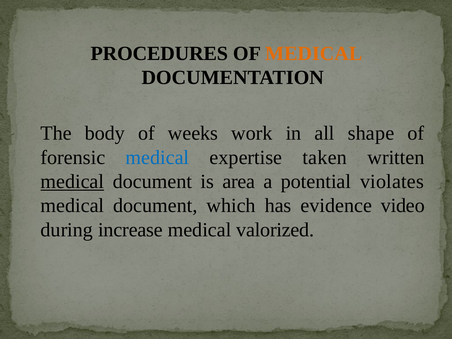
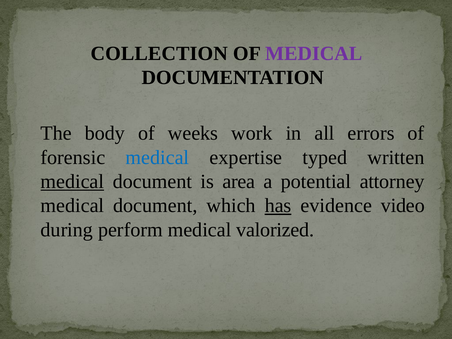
PROCEDURES: PROCEDURES -> COLLECTION
MEDICAL at (314, 53) colour: orange -> purple
shape: shape -> errors
taken: taken -> typed
violates: violates -> attorney
has underline: none -> present
increase: increase -> perform
